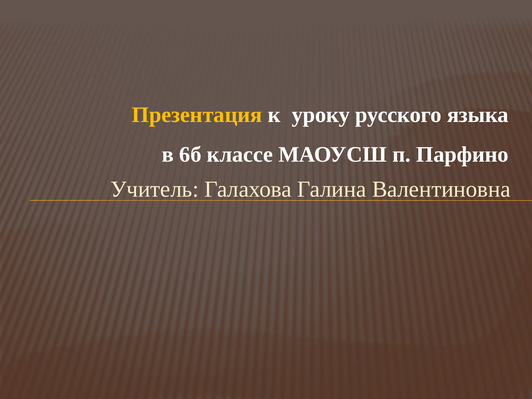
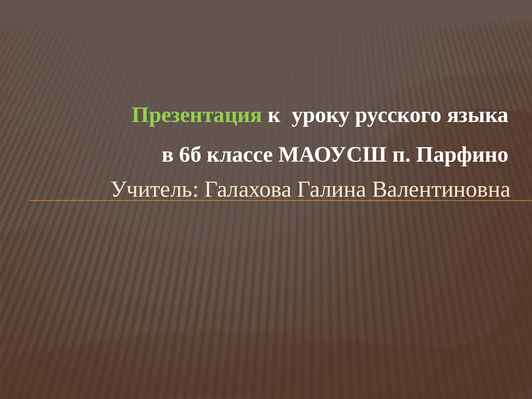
Презентация colour: yellow -> light green
